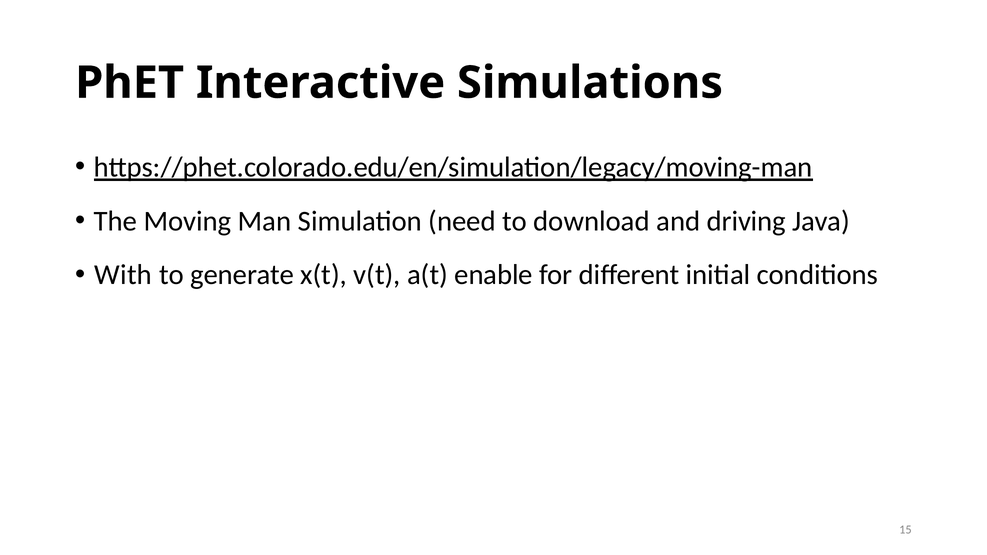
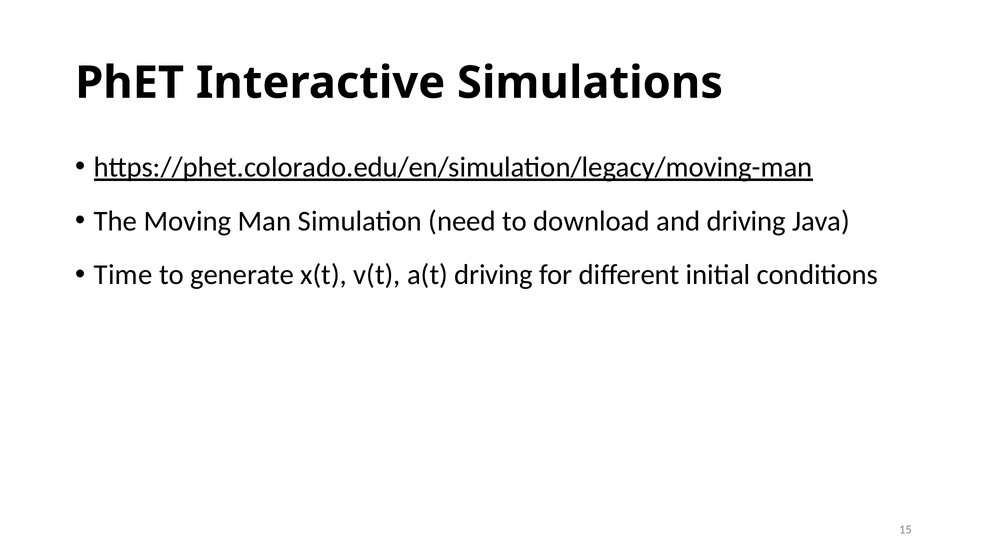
With: With -> Time
a(t enable: enable -> driving
